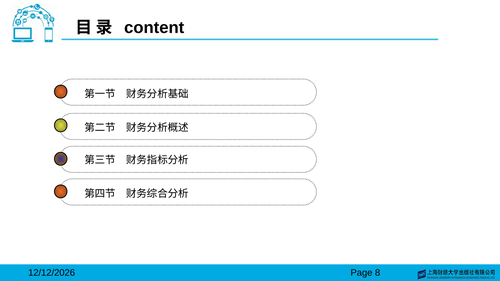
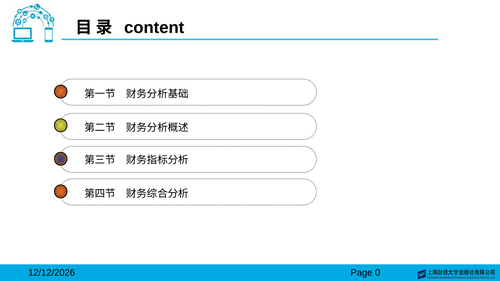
8: 8 -> 0
